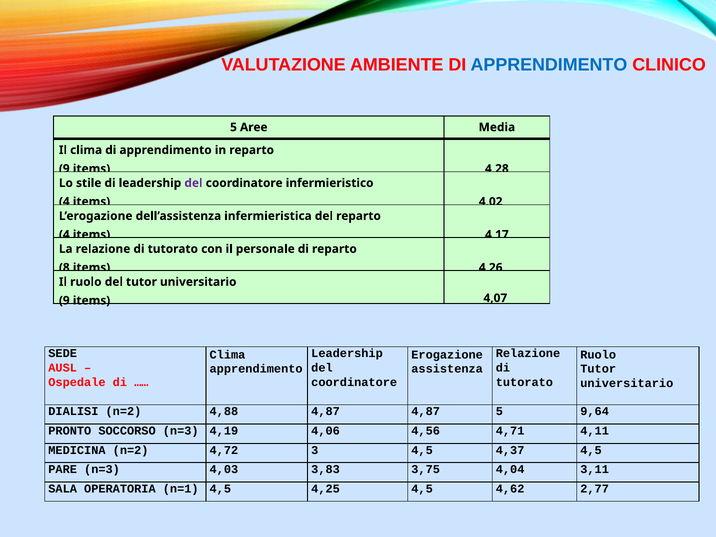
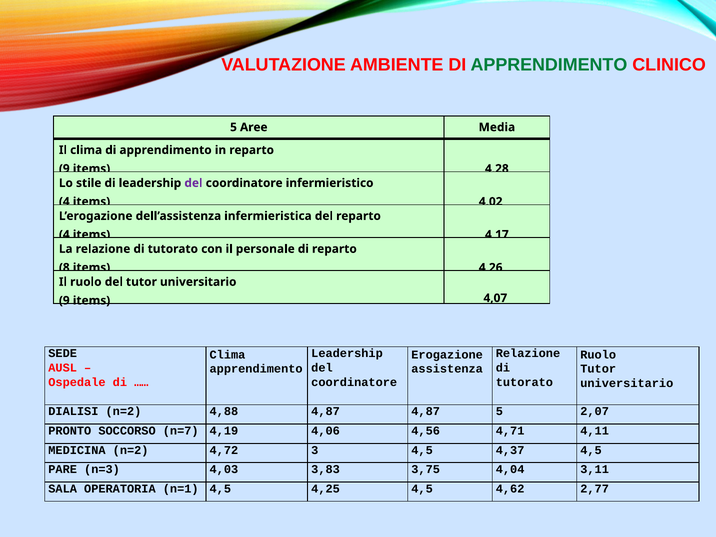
APPRENDIMENTO at (549, 65) colour: blue -> green
9,64: 9,64 -> 2,07
SOCCORSO n=3: n=3 -> n=7
